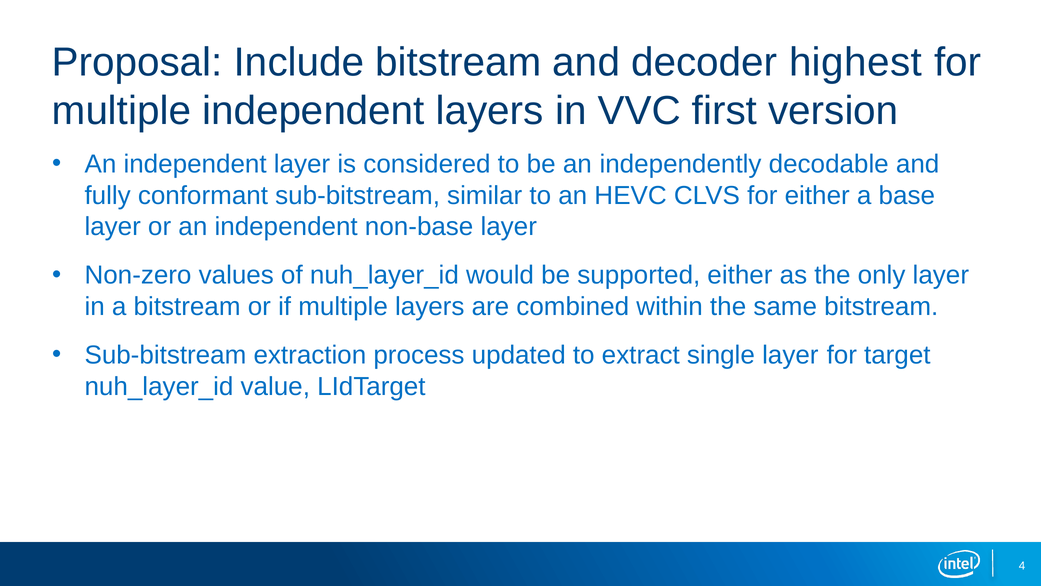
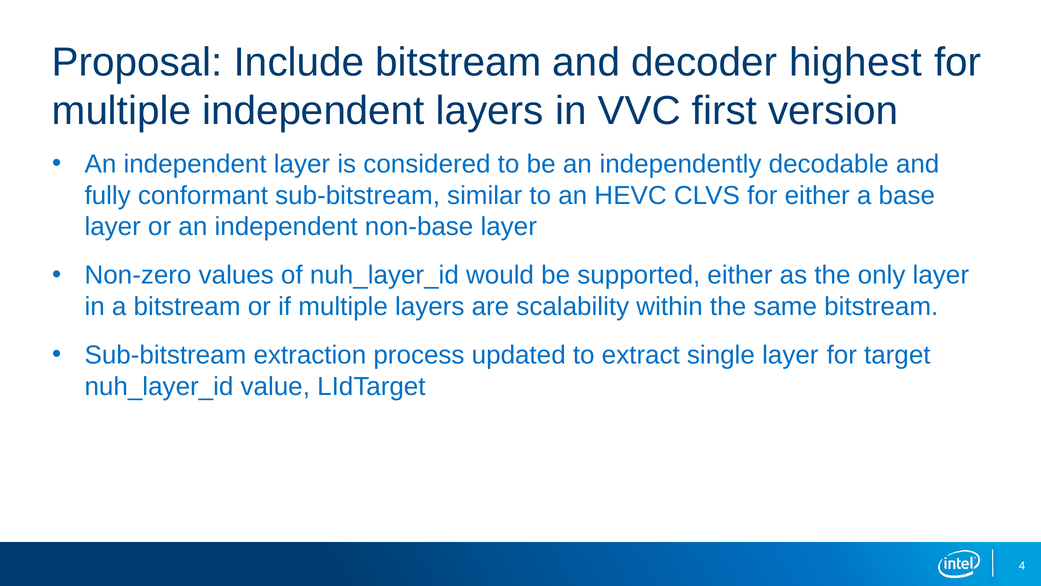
combined: combined -> scalability
